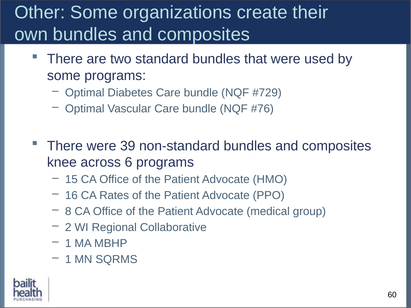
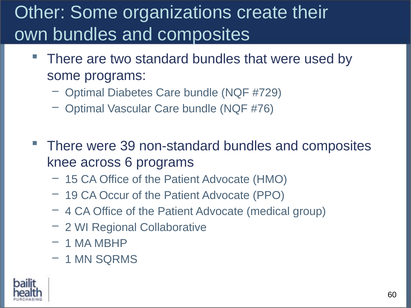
16: 16 -> 19
Rates: Rates -> Occur
8: 8 -> 4
